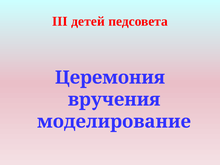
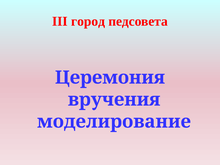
детей: детей -> город
